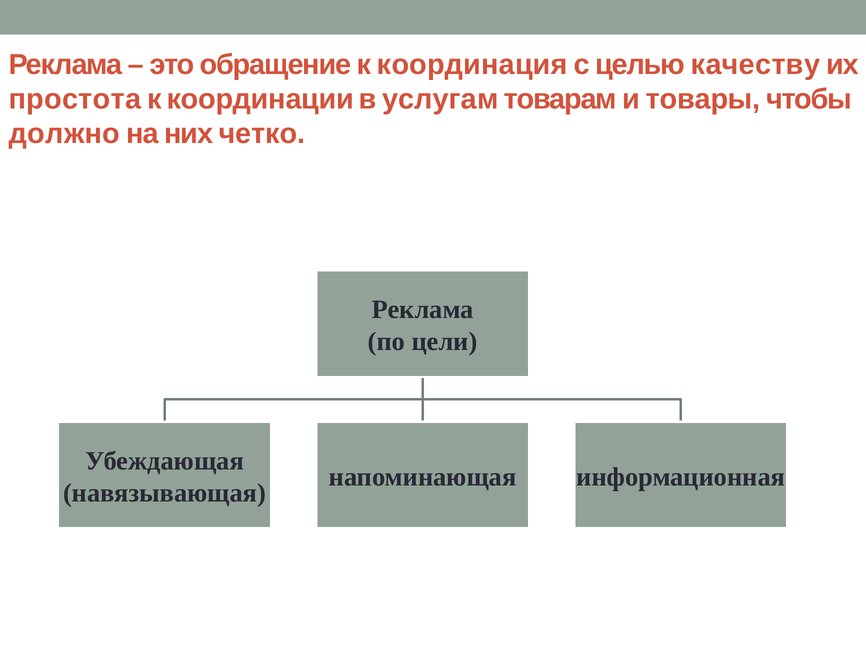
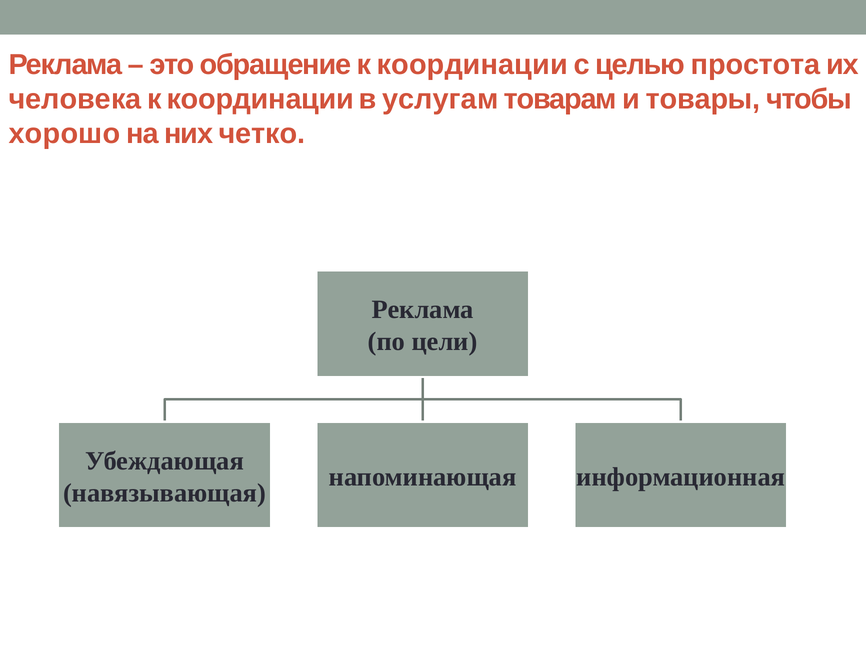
обращение к координация: координация -> координации
качеству: качеству -> простота
простота: простота -> человека
должно: должно -> хорошо
